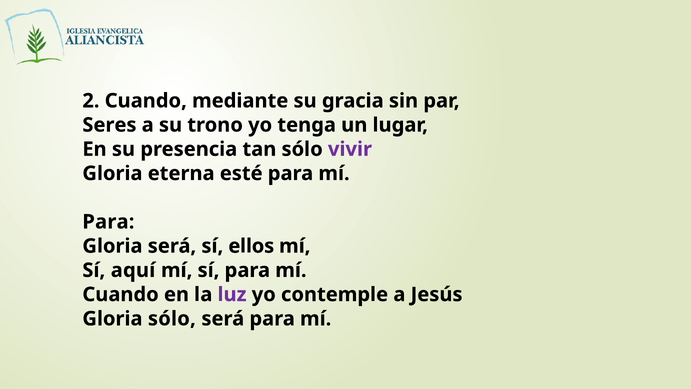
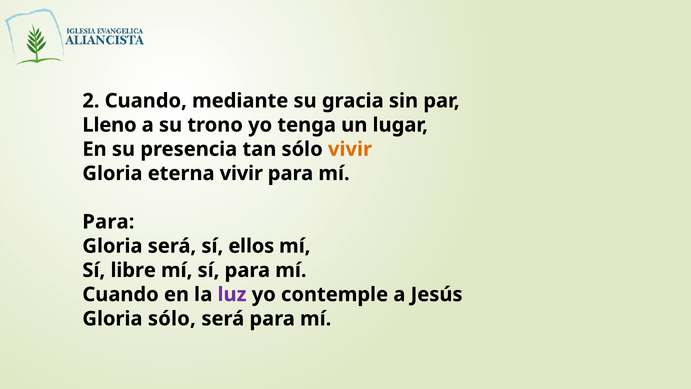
Seres: Seres -> Lleno
vivir at (350, 149) colour: purple -> orange
eterna esté: esté -> vivir
aquí: aquí -> libre
